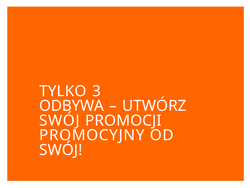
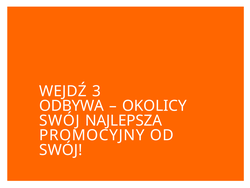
TYLKO: TYLKO -> WEJDŹ
UTWÓRZ: UTWÓRZ -> OKOLICY
PROMOCJI: PROMOCJI -> NAJLEPSZA
